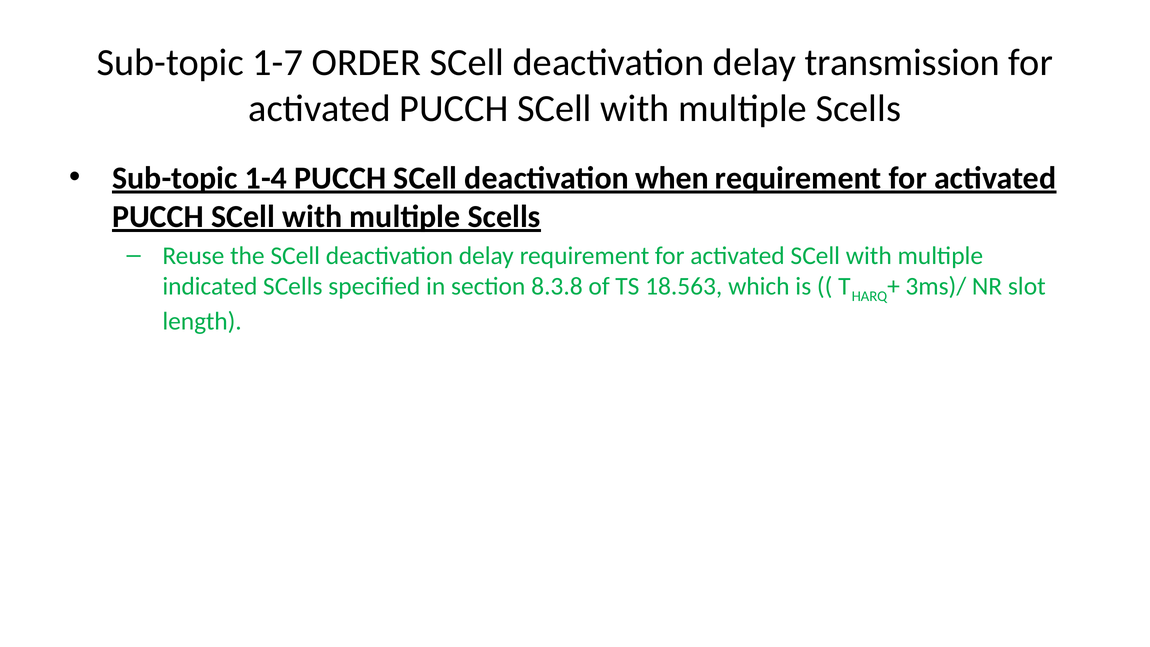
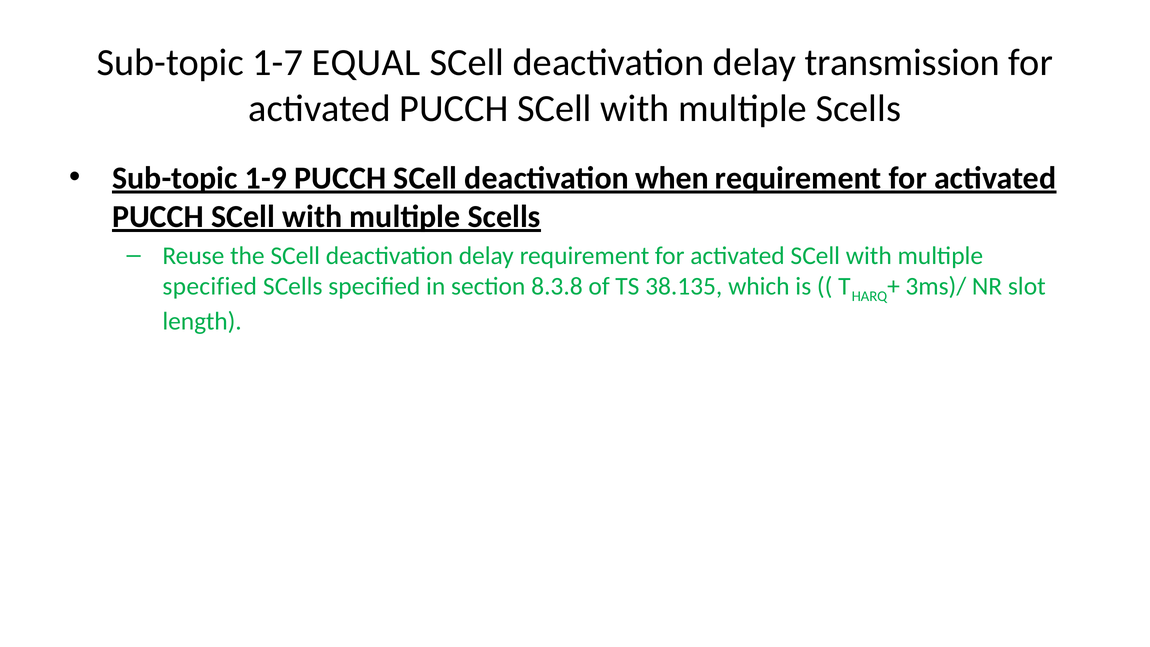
ORDER: ORDER -> EQUAL
1-4: 1-4 -> 1-9
indicated at (210, 286): indicated -> specified
18.563: 18.563 -> 38.135
